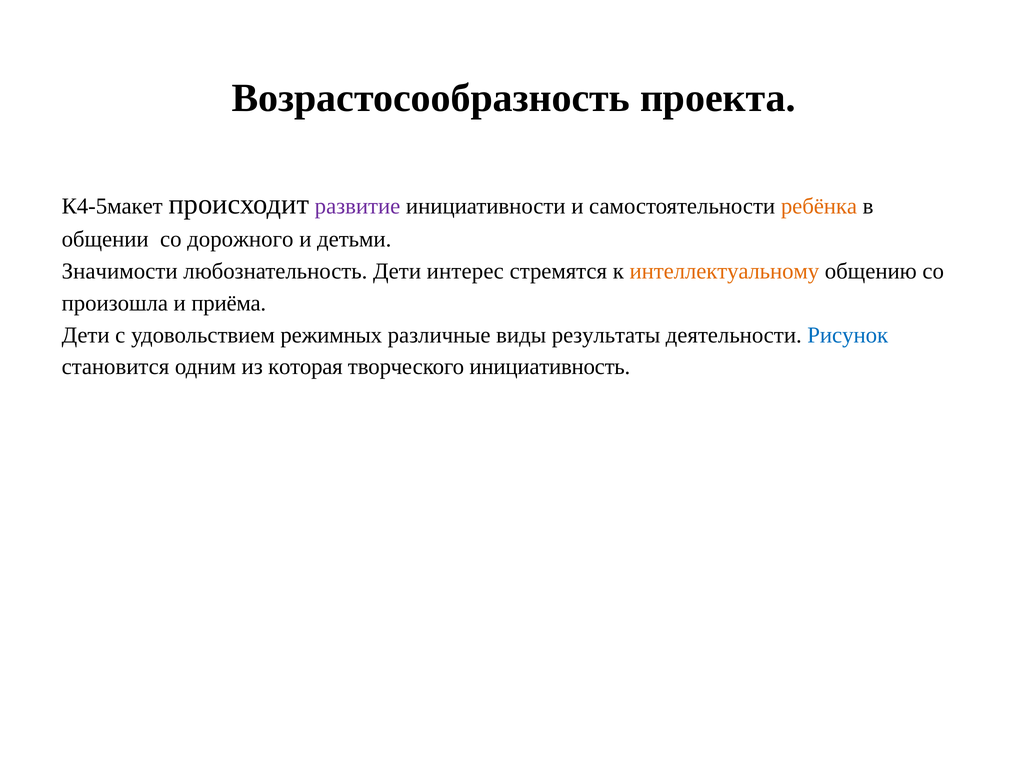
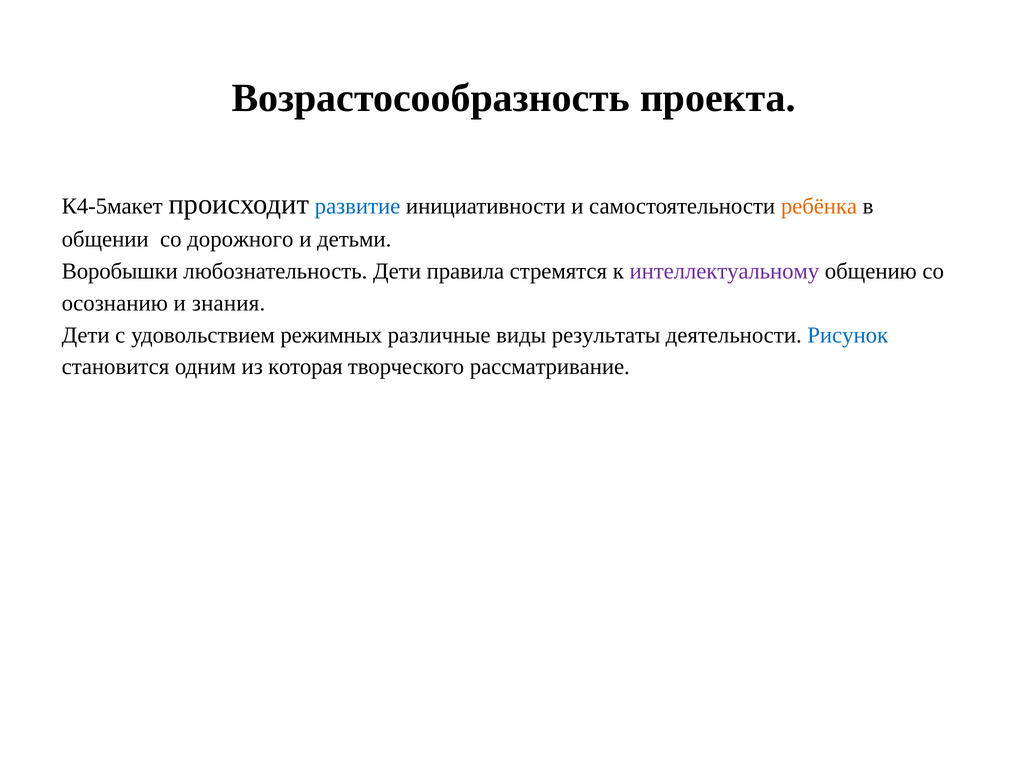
развитие colour: purple -> blue
Значимости: Значимости -> Воробышки
интерес: интерес -> правила
интеллектуальному colour: orange -> purple
произошла: произошла -> осознанию
приёма: приёма -> знания
инициативность: инициативность -> рассматривание
